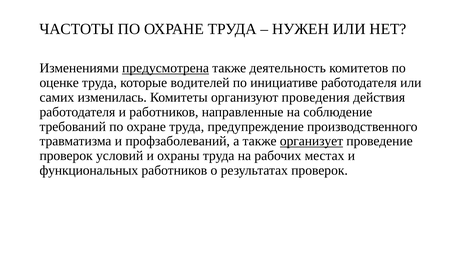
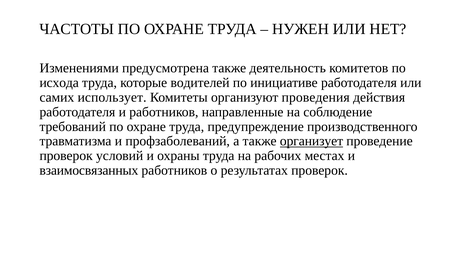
предусмотрена underline: present -> none
оценке: оценке -> исхода
изменилась: изменилась -> использует
функциональных: функциональных -> взаимосвязанных
